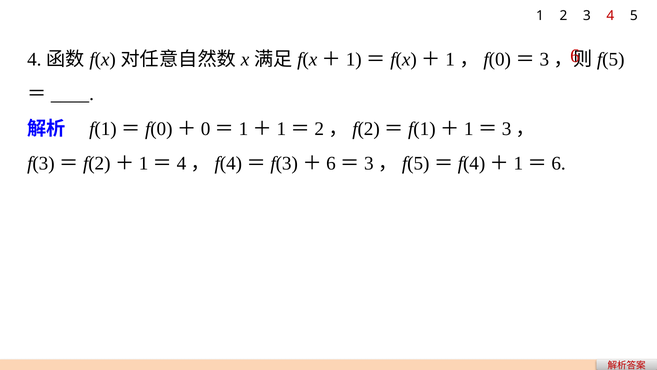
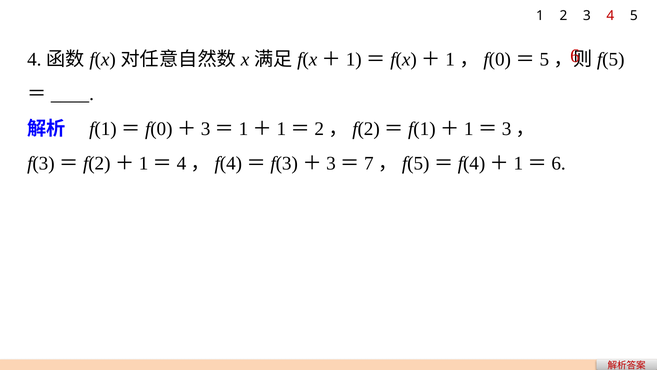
3 at (544, 60): 3 -> 5
0 at (206, 129): 0 -> 3
6 at (331, 163): 6 -> 3
3 at (369, 163): 3 -> 7
